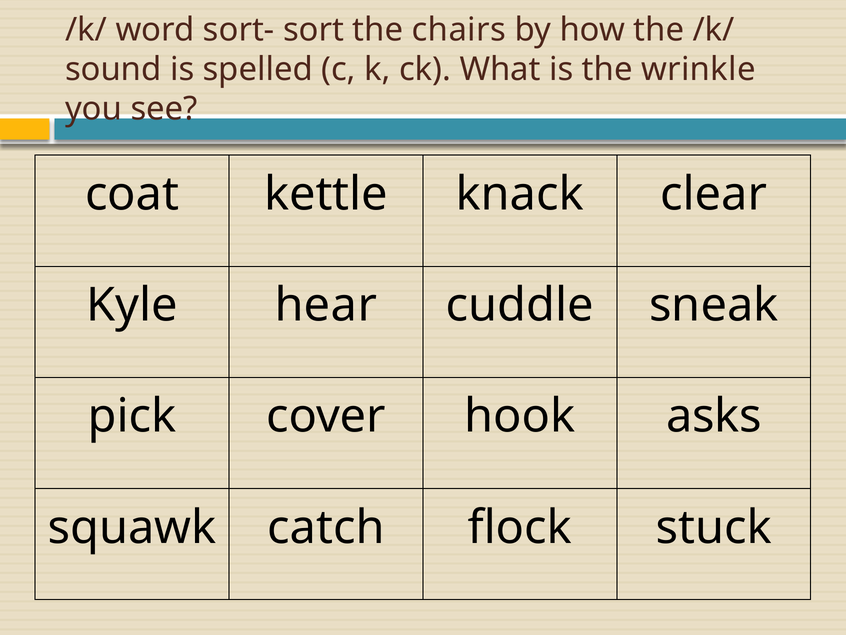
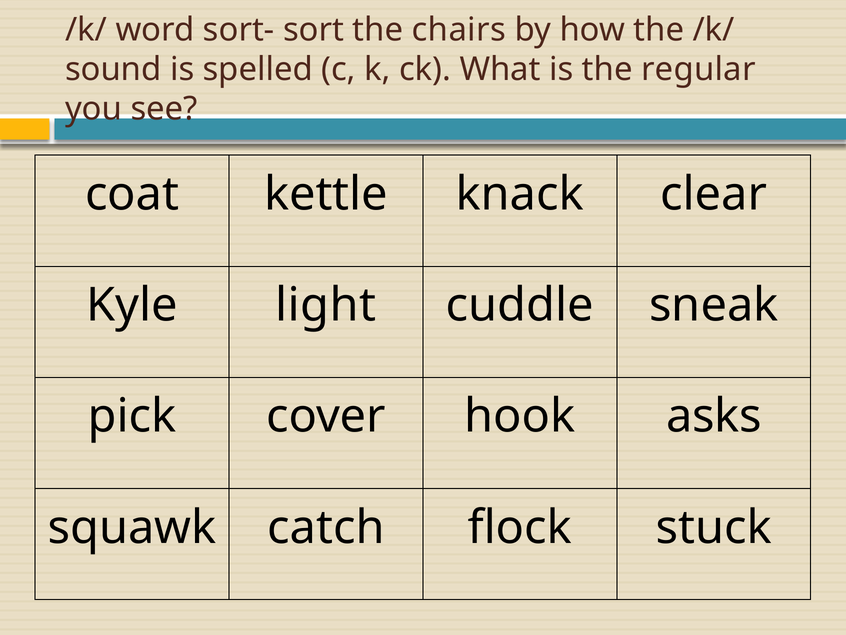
wrinkle: wrinkle -> regular
hear: hear -> light
